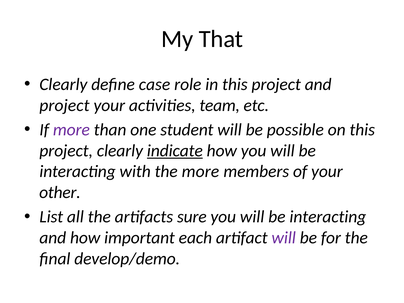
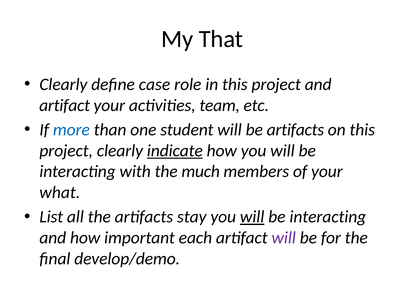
project at (64, 105): project -> artifact
more at (71, 130) colour: purple -> blue
be possible: possible -> artifacts
the more: more -> much
other: other -> what
sure: sure -> stay
will at (252, 217) underline: none -> present
